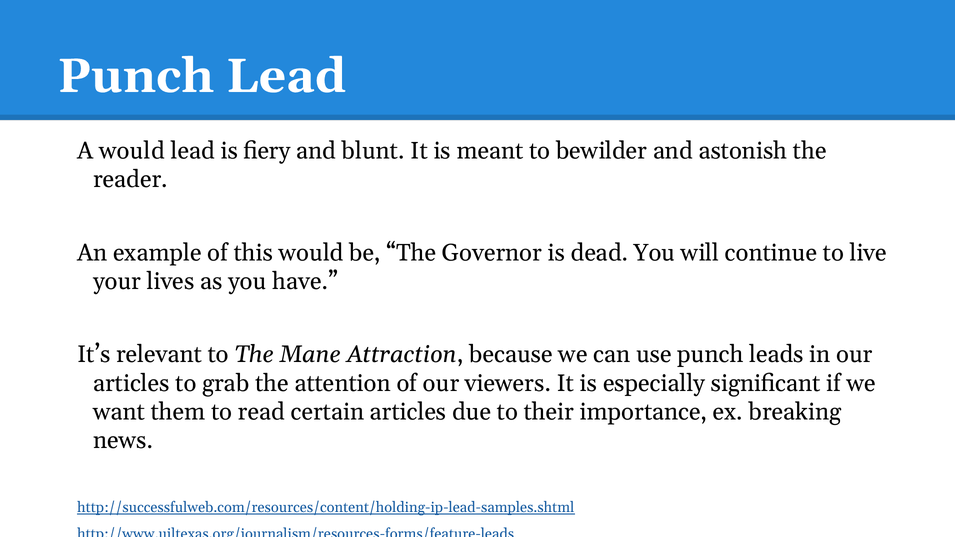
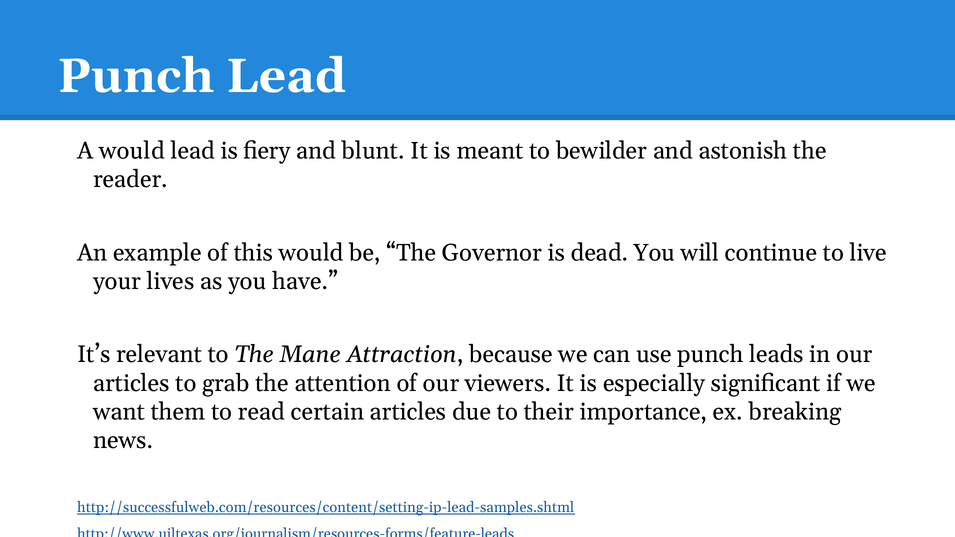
http://successfulweb.com/resources/content/holding-ip-lead-samples.shtml: http://successfulweb.com/resources/content/holding-ip-lead-samples.shtml -> http://successfulweb.com/resources/content/setting-ip-lead-samples.shtml
